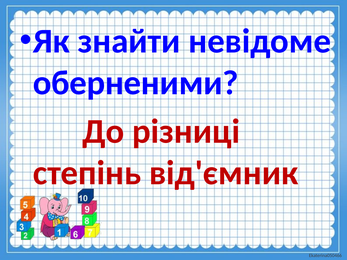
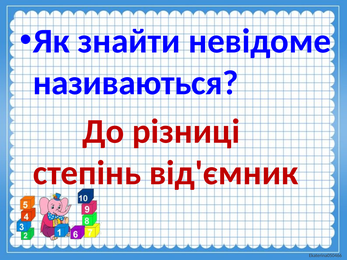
оберненими: оберненими -> називаються
